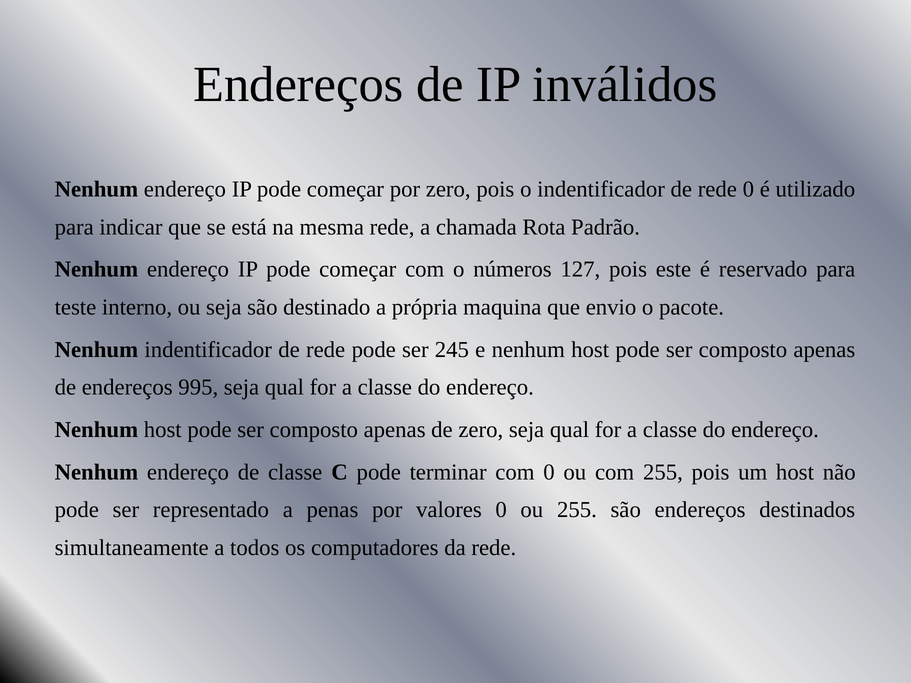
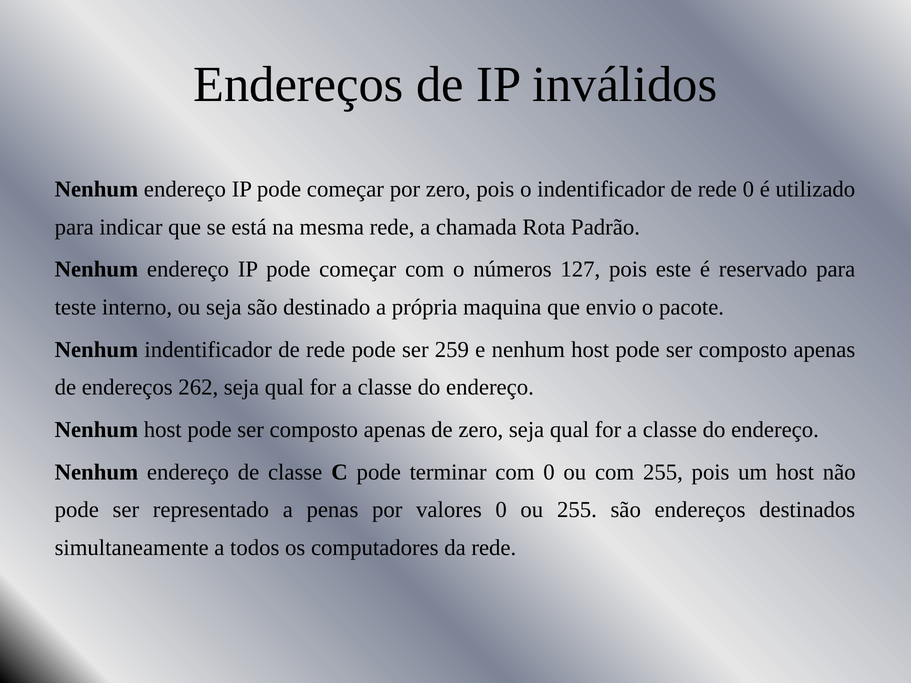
245: 245 -> 259
995: 995 -> 262
